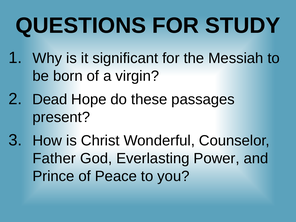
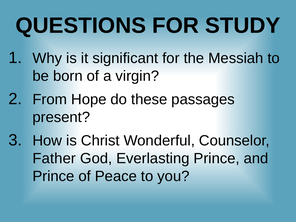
Dead: Dead -> From
Everlasting Power: Power -> Prince
